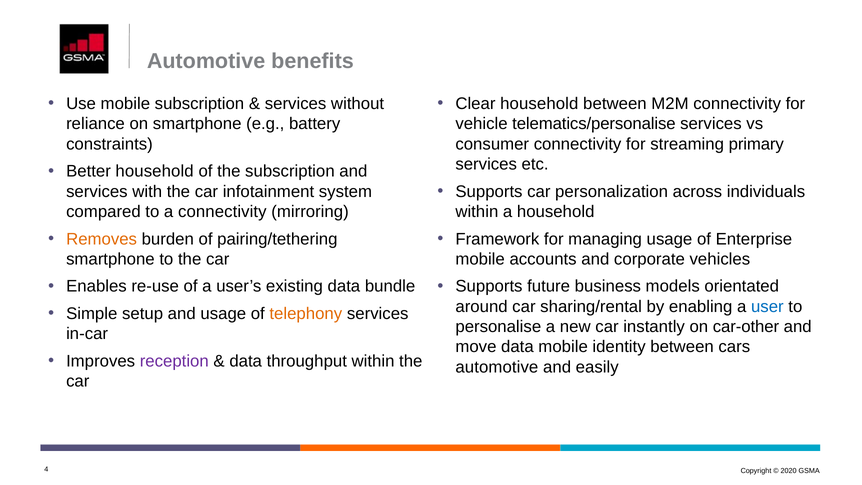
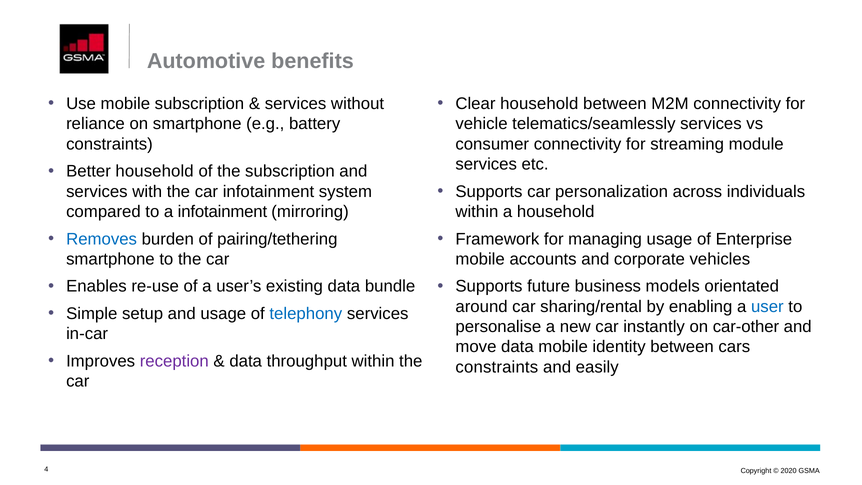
telematics/personalise: telematics/personalise -> telematics/seamlessly
primary: primary -> module
a connectivity: connectivity -> infotainment
Removes colour: orange -> blue
telephony colour: orange -> blue
automotive at (497, 367): automotive -> constraints
